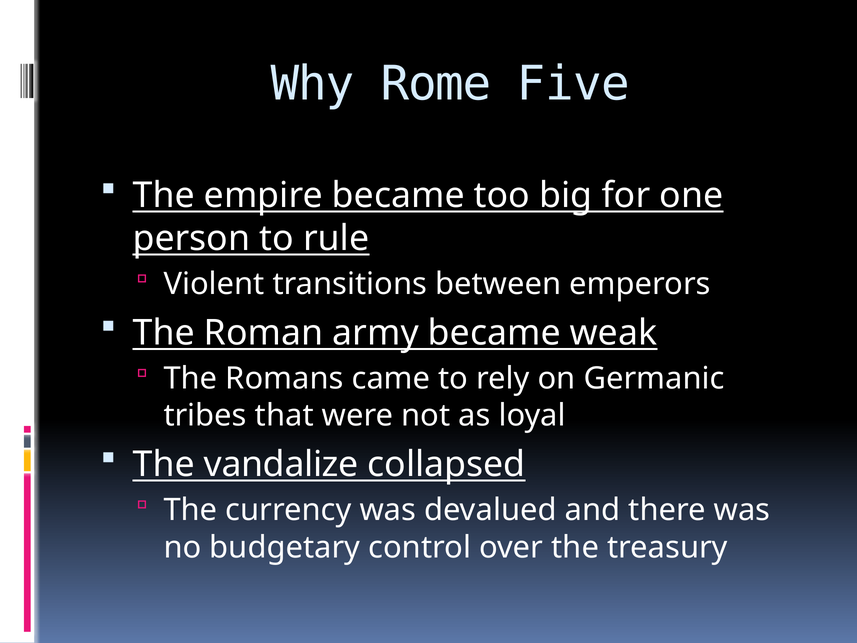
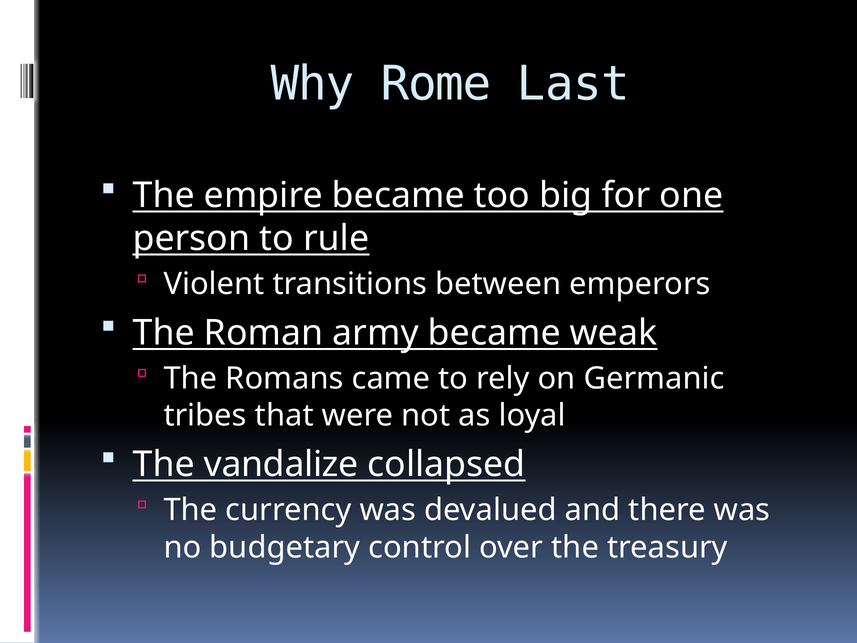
Five: Five -> Last
